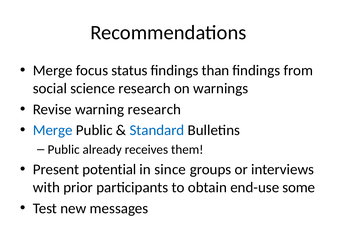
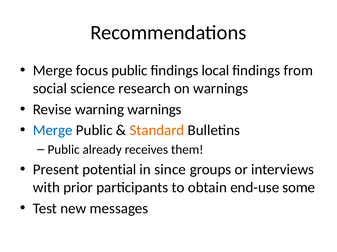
focus status: status -> public
than: than -> local
warning research: research -> warnings
Standard colour: blue -> orange
